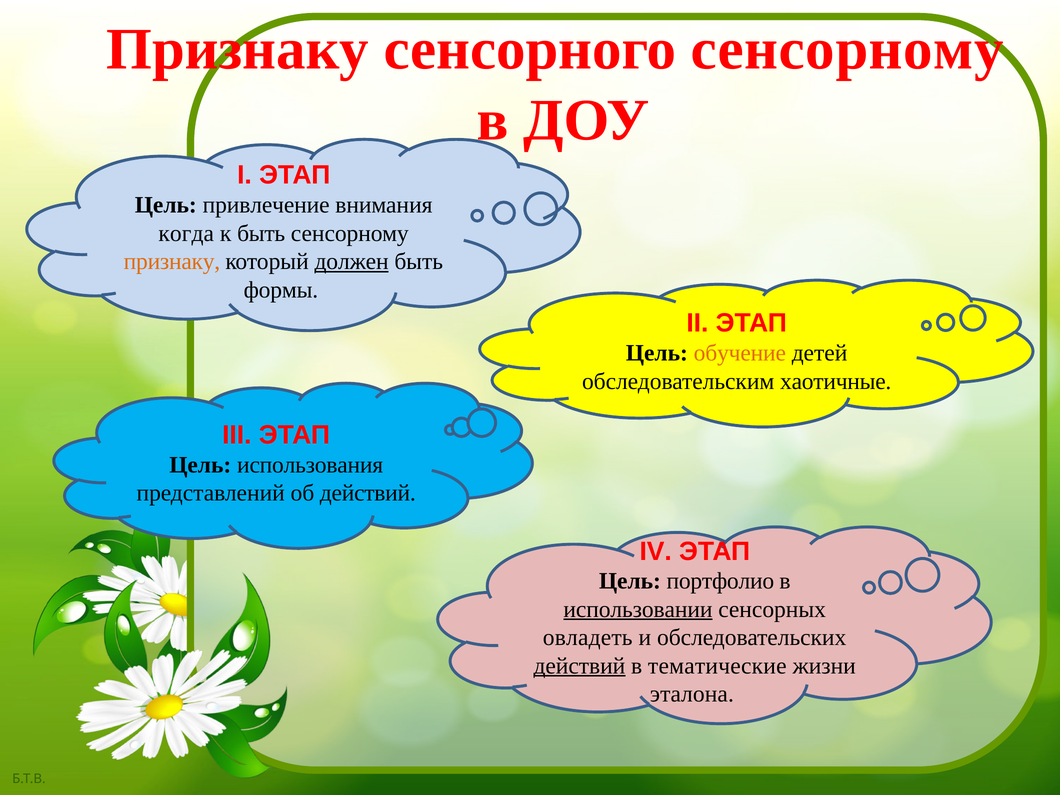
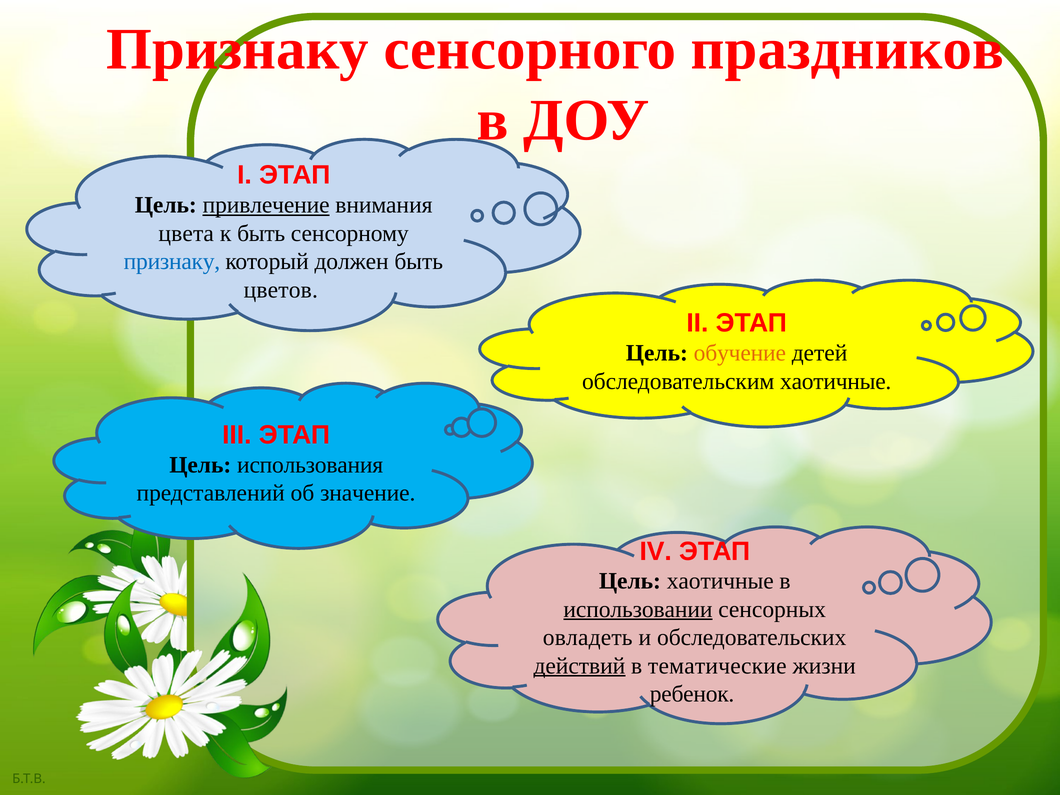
сенсорного сенсорному: сенсорному -> праздников
привлечение underline: none -> present
когда: когда -> цвета
признаку at (172, 262) colour: orange -> blue
должен underline: present -> none
формы: формы -> цветов
об действий: действий -> значение
Цель портфолио: портфолио -> хаотичные
эталона: эталона -> ребенок
